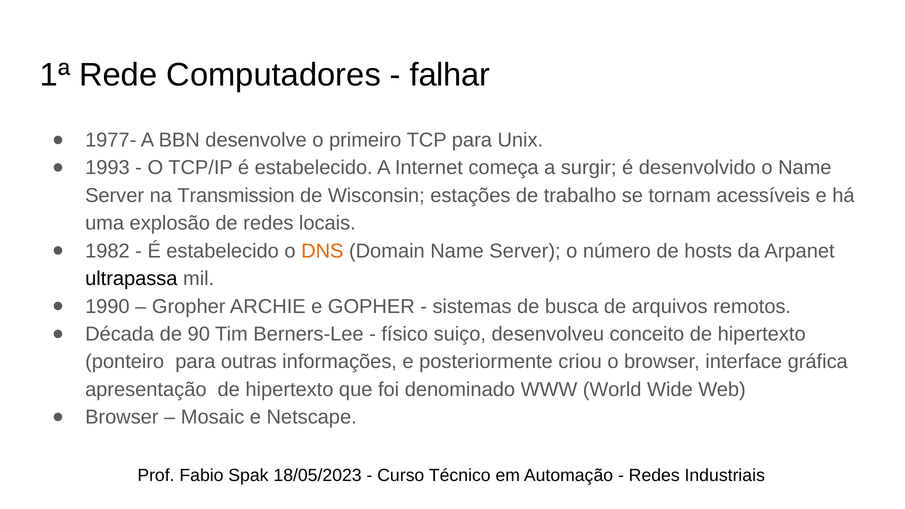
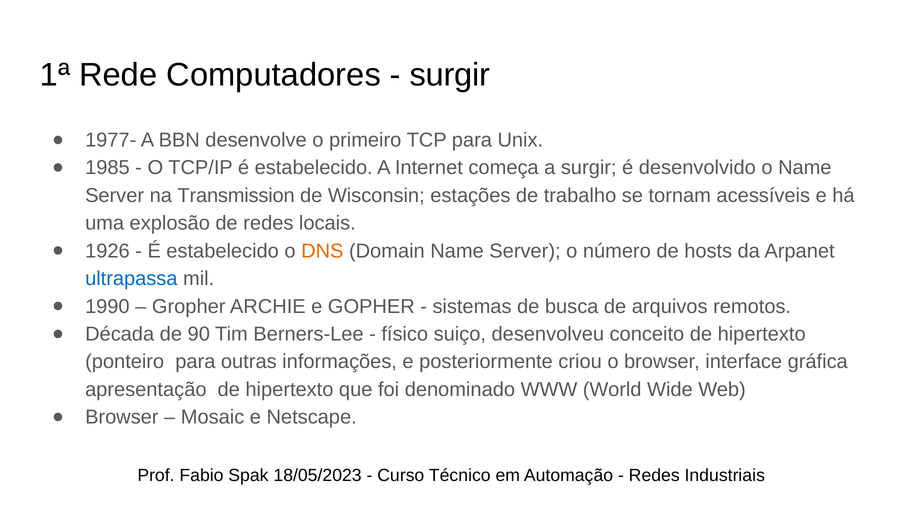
falhar at (450, 75): falhar -> surgir
1993: 1993 -> 1985
1982: 1982 -> 1926
ultrapassa colour: black -> blue
